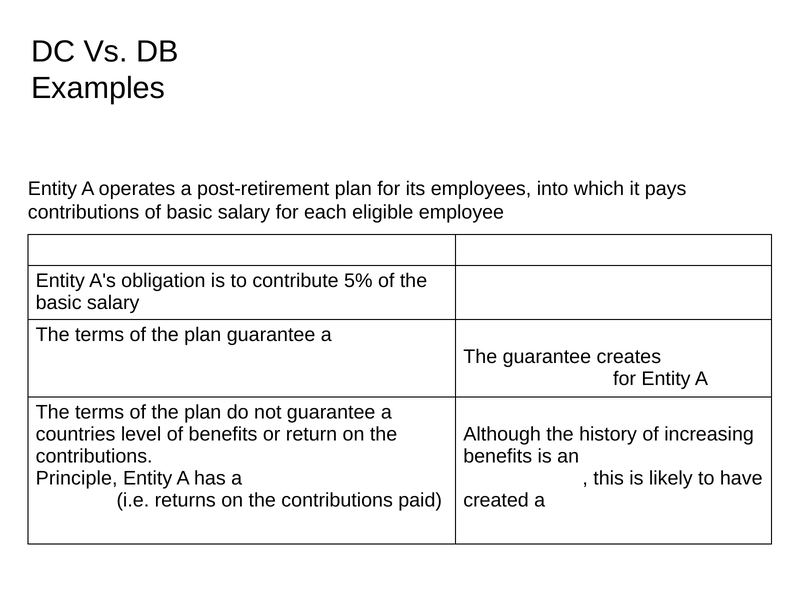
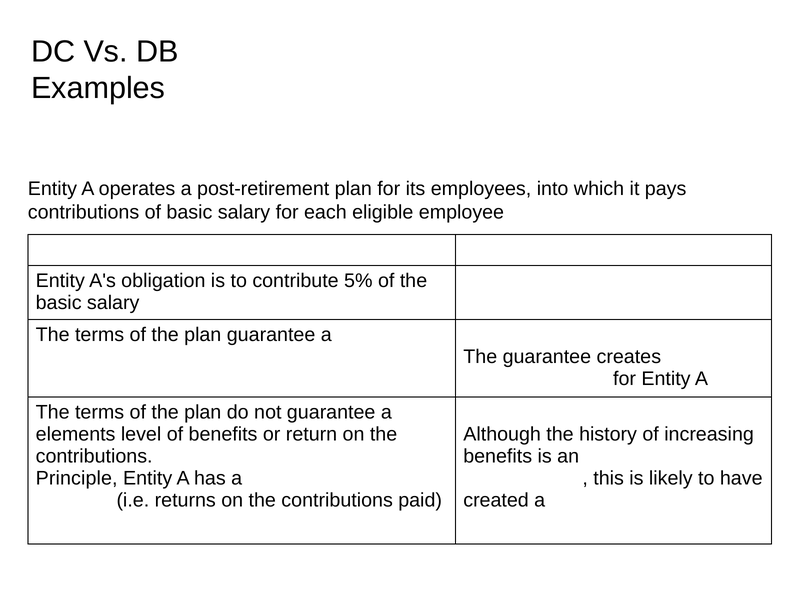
countries: countries -> elements
